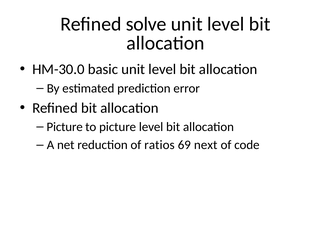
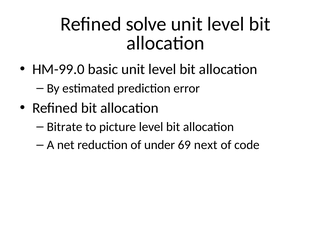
HM-30.0: HM-30.0 -> HM-99.0
Picture at (65, 127): Picture -> Bitrate
ratios: ratios -> under
